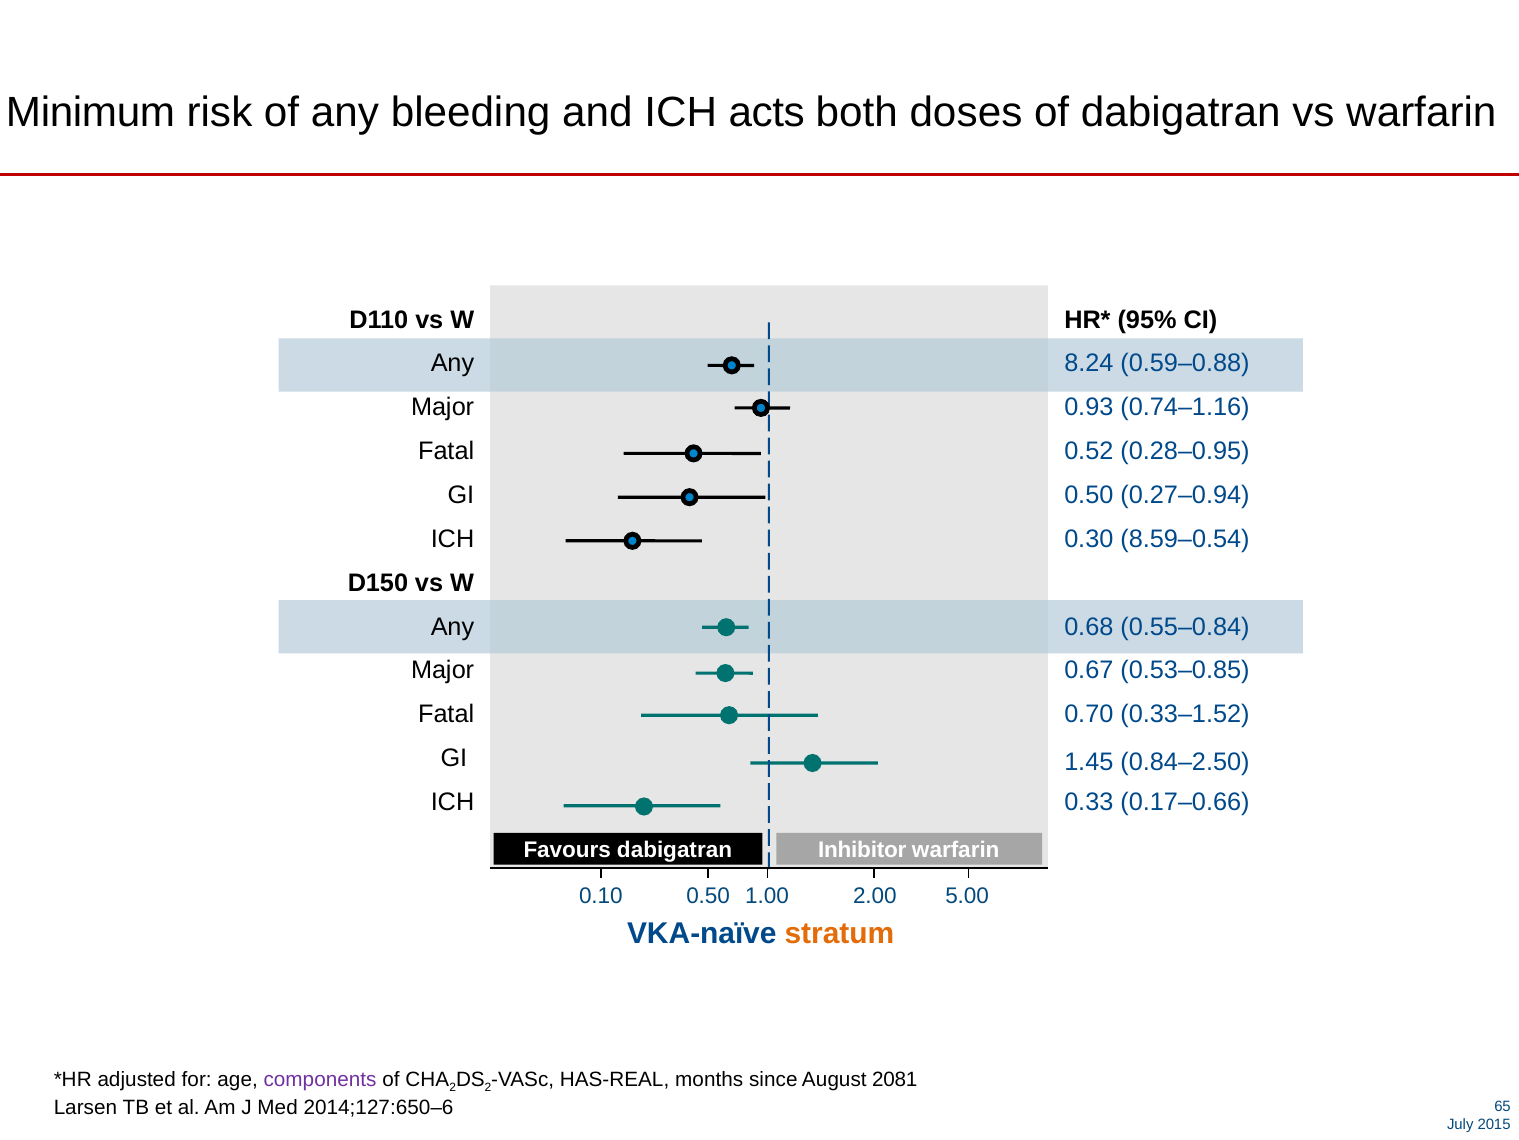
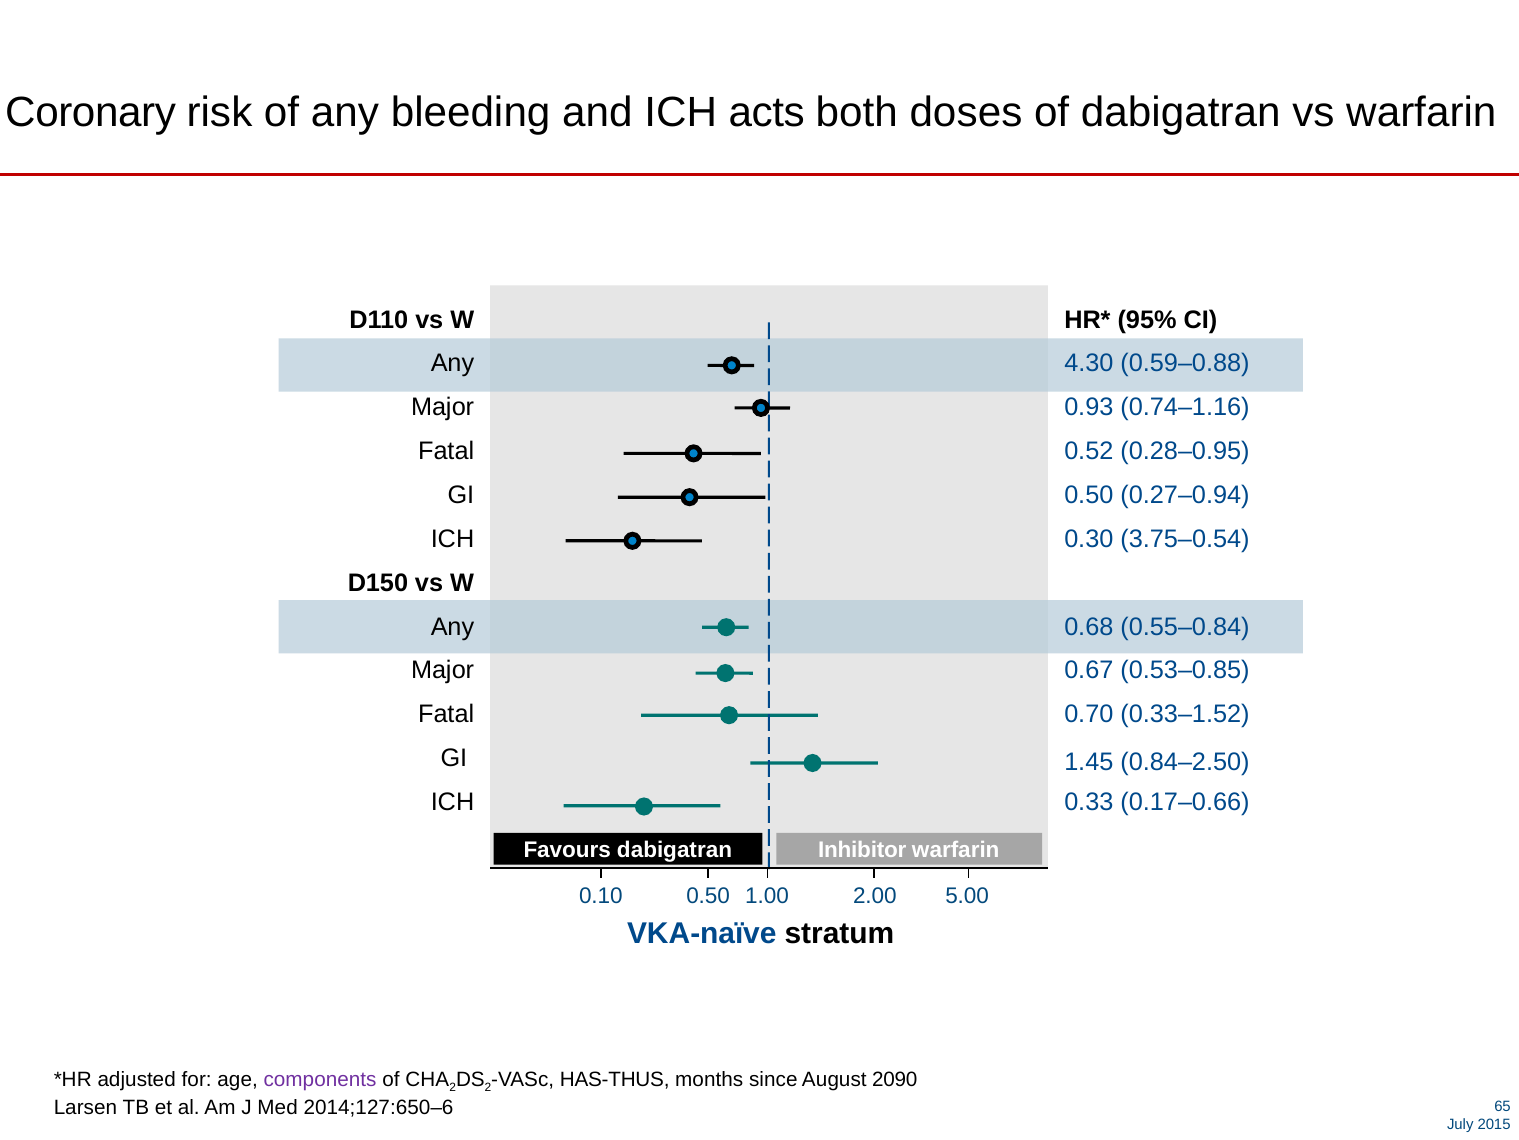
Minimum: Minimum -> Coronary
8.24: 8.24 -> 4.30
8.59–0.54: 8.59–0.54 -> 3.75–0.54
stratum colour: orange -> black
HAS-REAL: HAS-REAL -> HAS-THUS
2081: 2081 -> 2090
